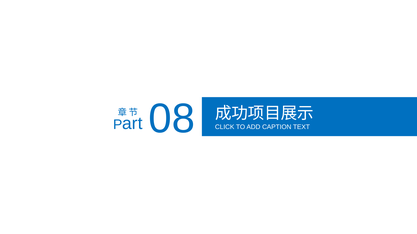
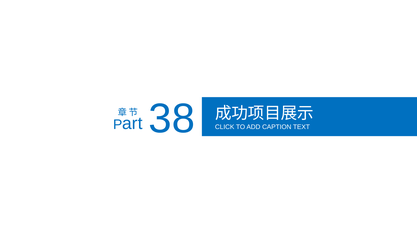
08: 08 -> 38
